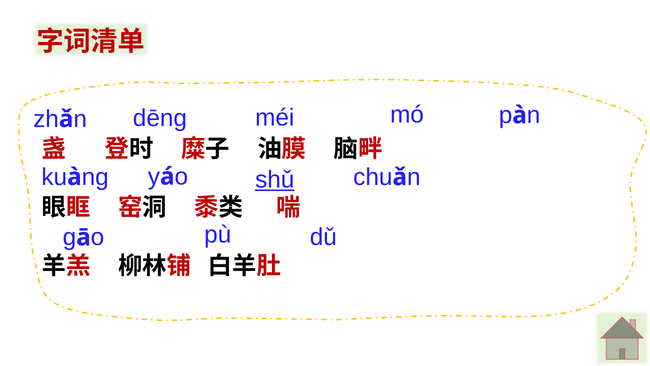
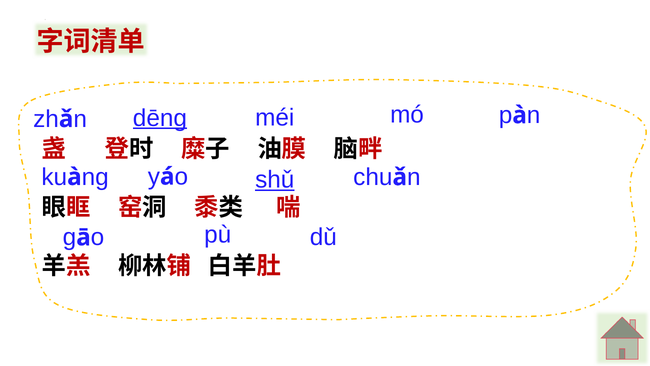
dēng underline: none -> present
